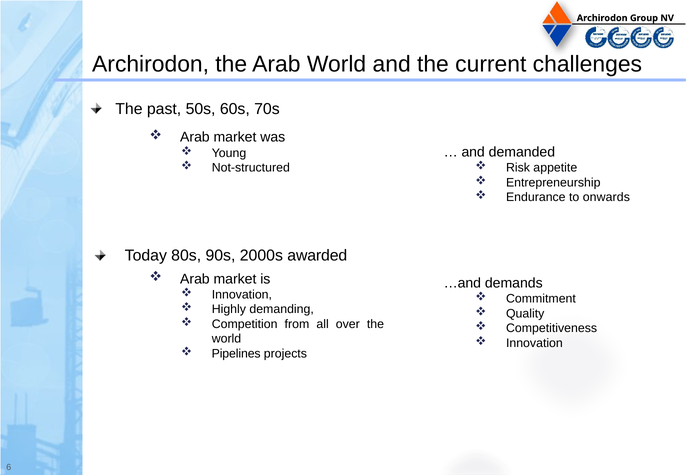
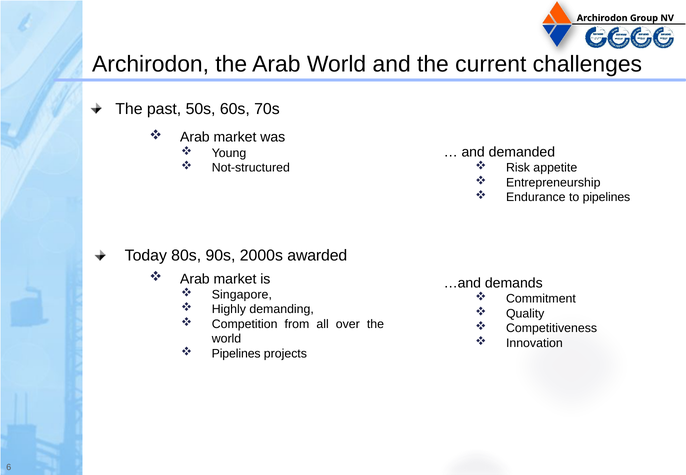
to onwards: onwards -> pipelines
Innovation at (242, 295): Innovation -> Singapore
